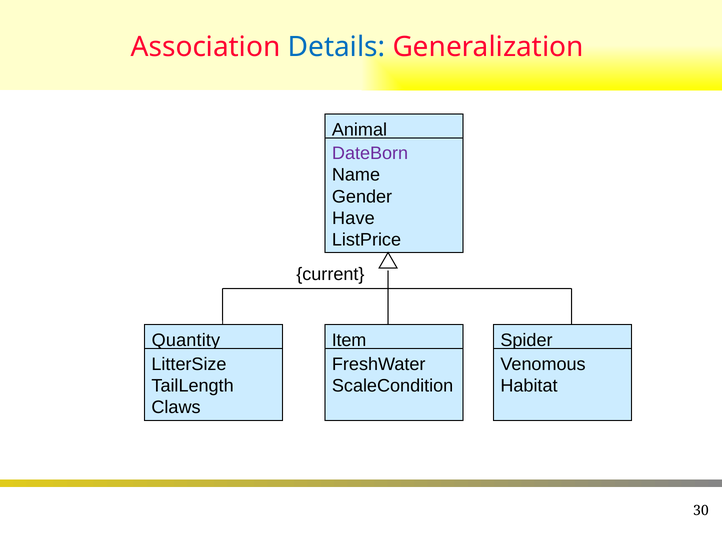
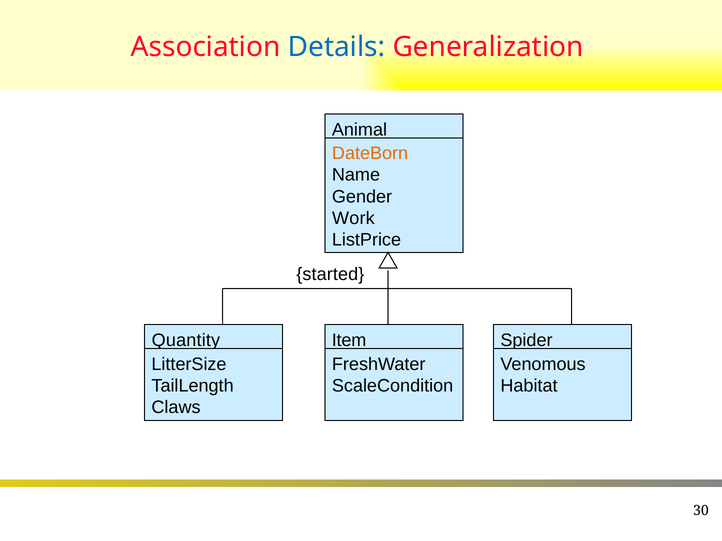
DateBorn colour: purple -> orange
Have: Have -> Work
current: current -> started
